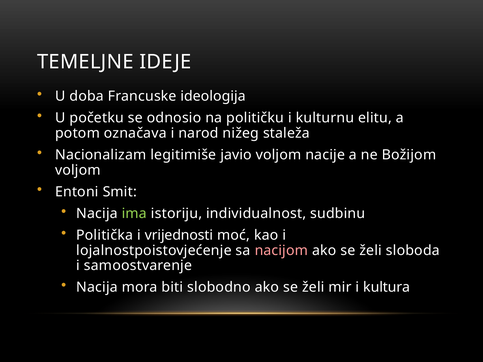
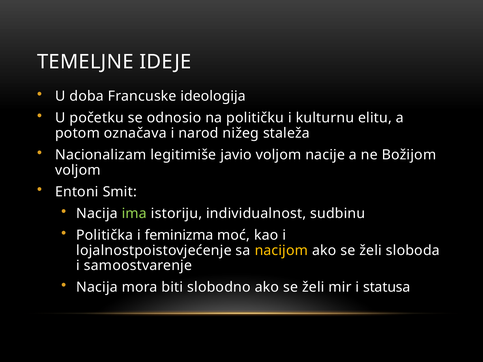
vrijednosti: vrijednosti -> feminizma
nacijom colour: pink -> yellow
kultura: kultura -> statusa
